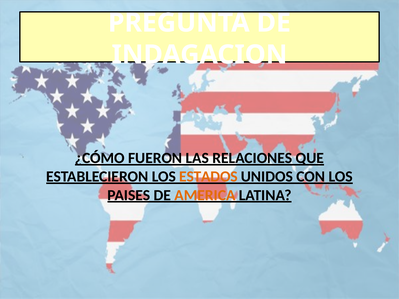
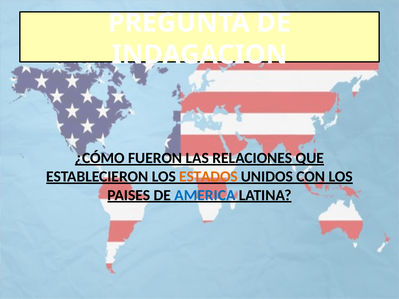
AMERICA colour: orange -> blue
